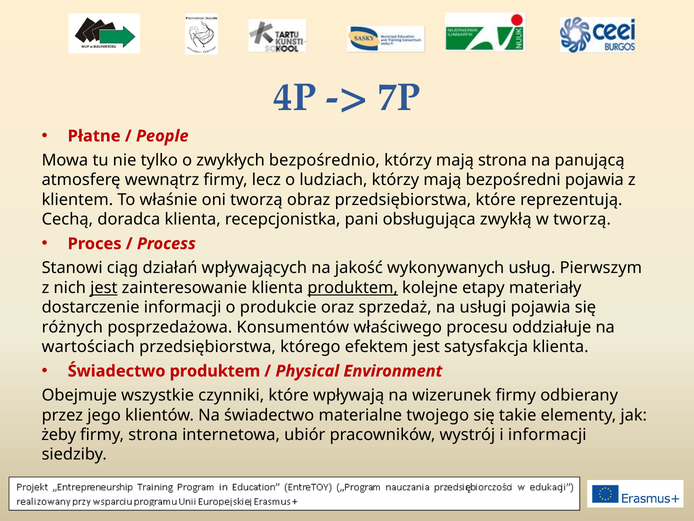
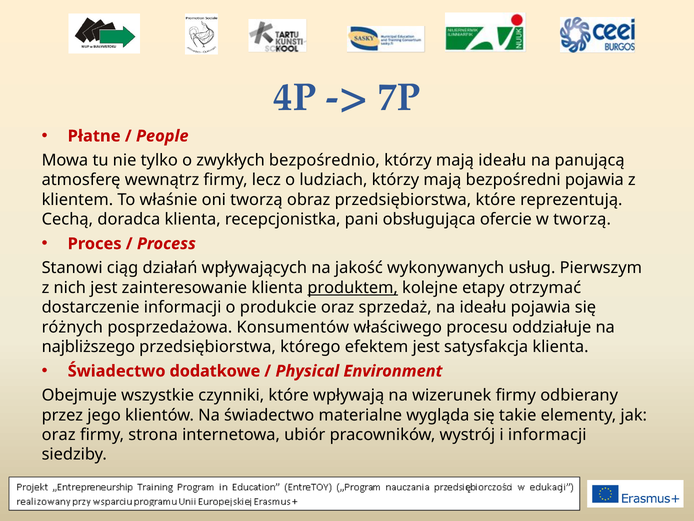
mają strona: strona -> ideału
zwykłą: zwykłą -> ofercie
jest at (104, 287) underline: present -> none
materiały: materiały -> otrzymać
na usługi: usługi -> ideału
wartościach: wartościach -> najbliższego
Świadectwo produktem: produktem -> dodatkowe
twojego: twojego -> wygląda
żeby at (59, 434): żeby -> oraz
